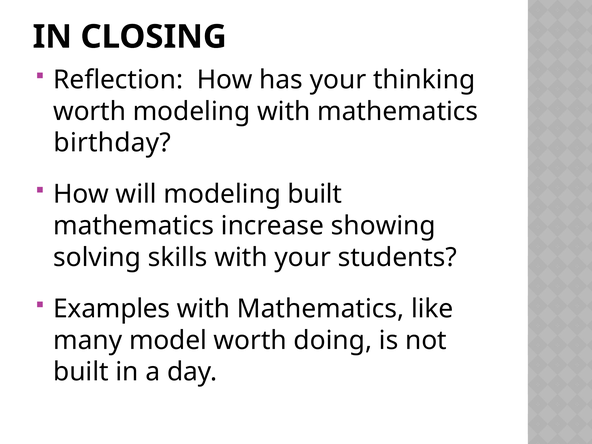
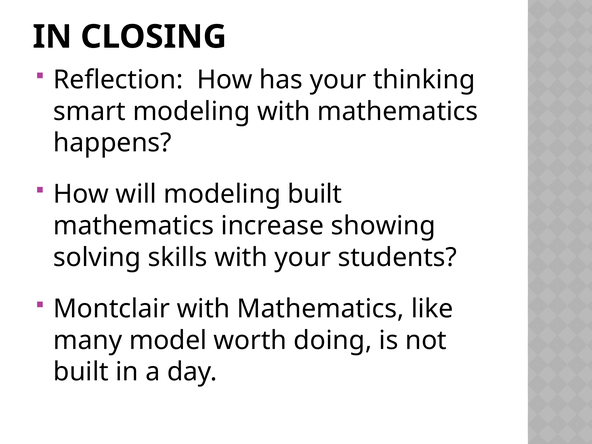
worth at (90, 111): worth -> smart
birthday: birthday -> happens
Examples: Examples -> Montclair
